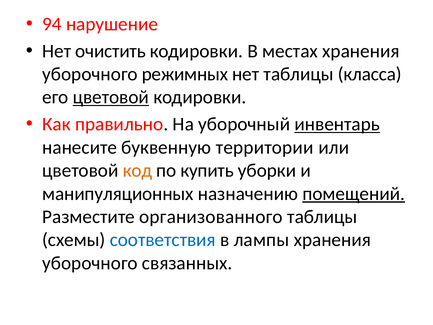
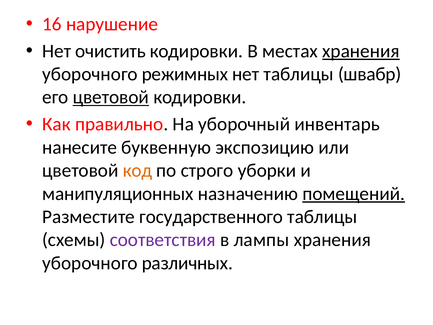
94: 94 -> 16
хранения at (361, 51) underline: none -> present
класса: класса -> швабр
инвентарь underline: present -> none
территории: территории -> экспозицию
купить: купить -> строго
организованного: организованного -> государственного
соответствия colour: blue -> purple
связанных: связанных -> различных
